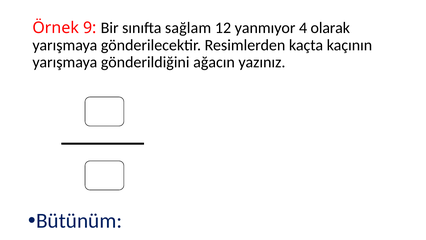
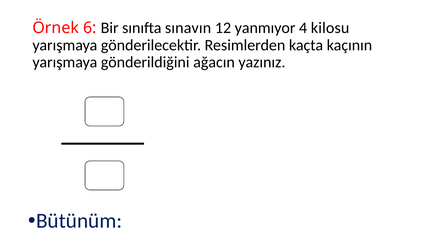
9: 9 -> 6
sağlam: sağlam -> sınavın
olarak: olarak -> kilosu
